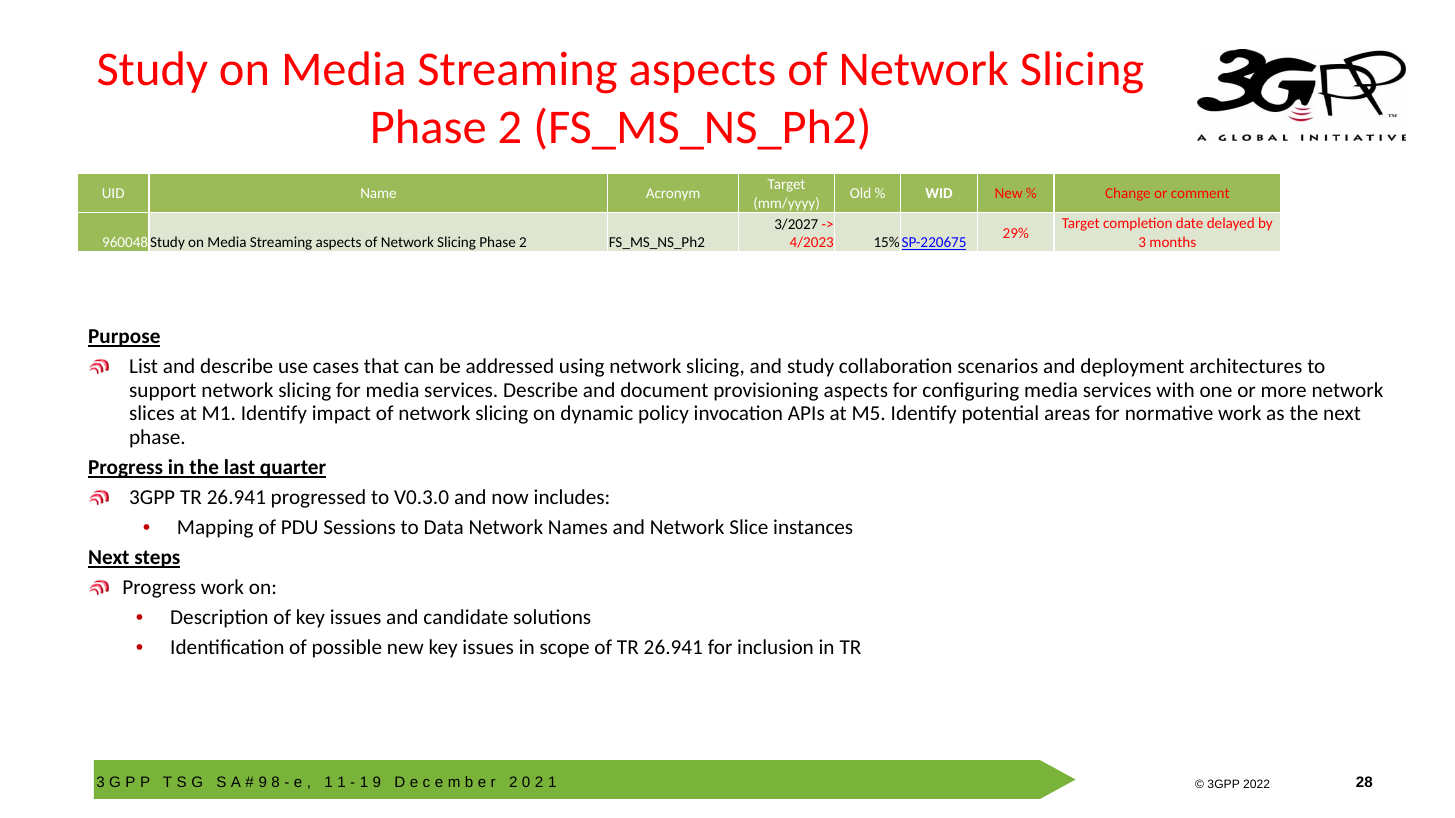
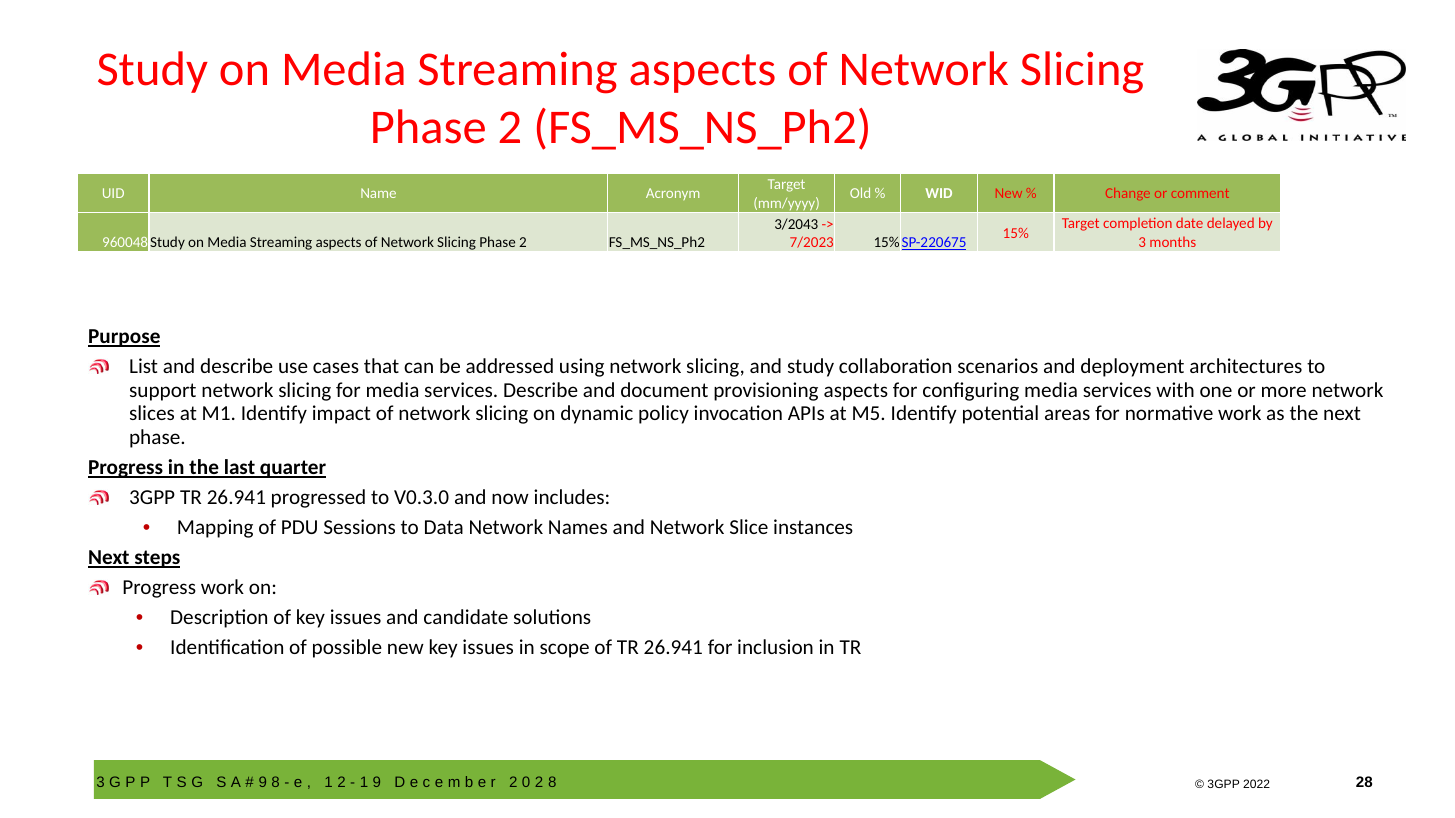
3/2027: 3/2027 -> 3/2043
29%: 29% -> 15%
4/2023: 4/2023 -> 7/2023
1 at (341, 783): 1 -> 2
2 1: 1 -> 8
